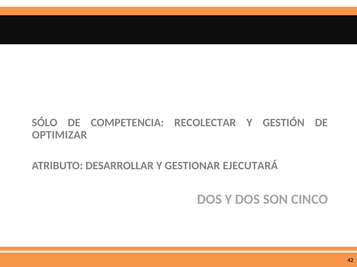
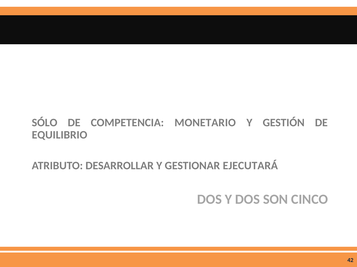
RECOLECTAR: RECOLECTAR -> MONETARIO
OPTIMIZAR: OPTIMIZAR -> EQUILIBRIO
